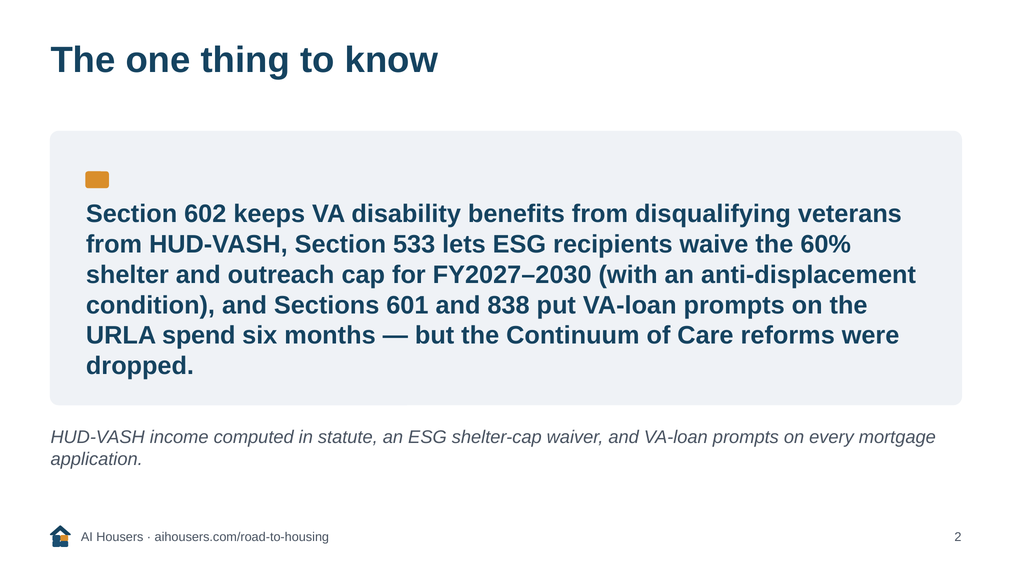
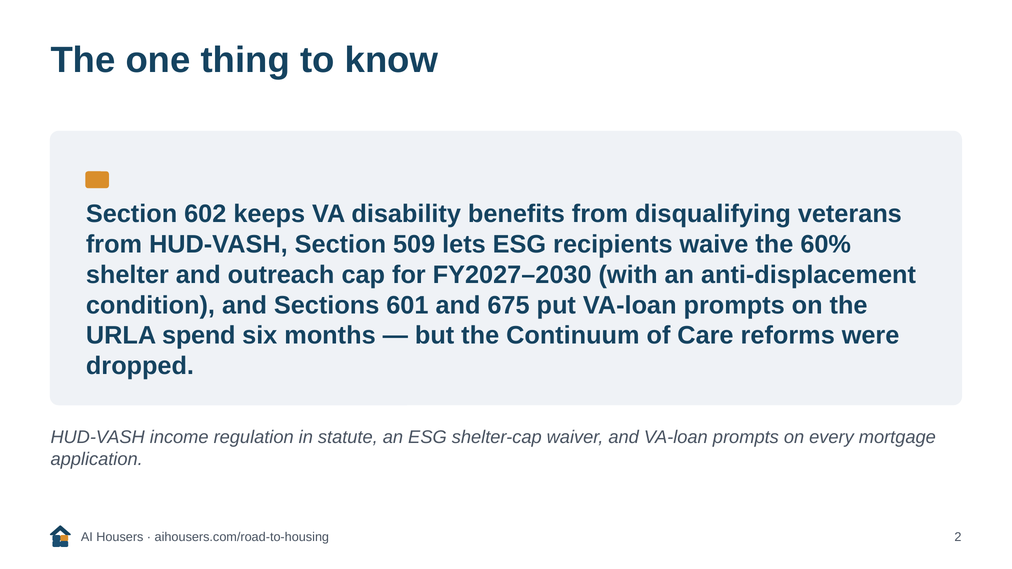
533: 533 -> 509
838: 838 -> 675
computed: computed -> regulation
